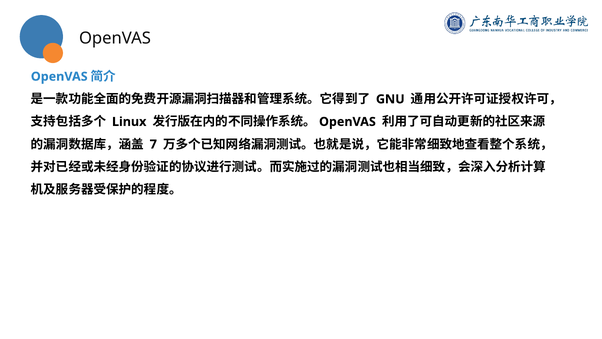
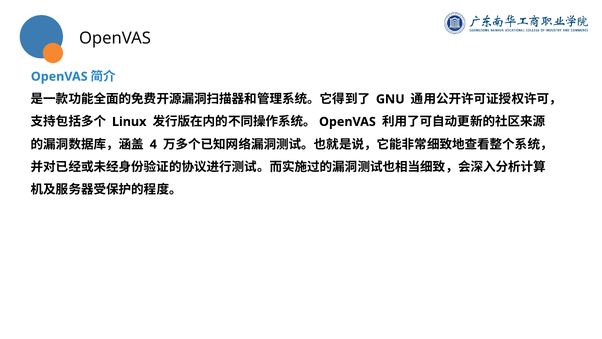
7: 7 -> 4
